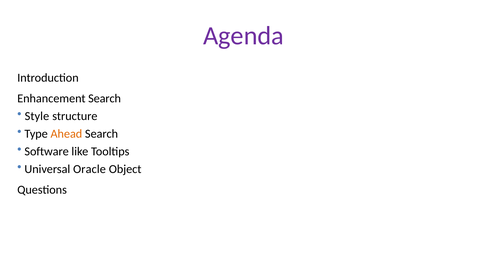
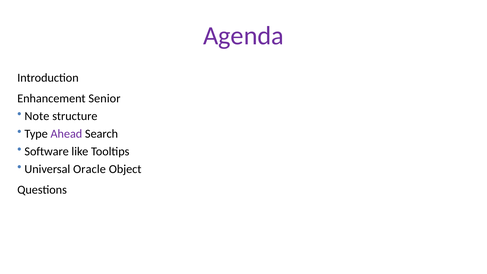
Enhancement Search: Search -> Senior
Style: Style -> Note
Ahead colour: orange -> purple
